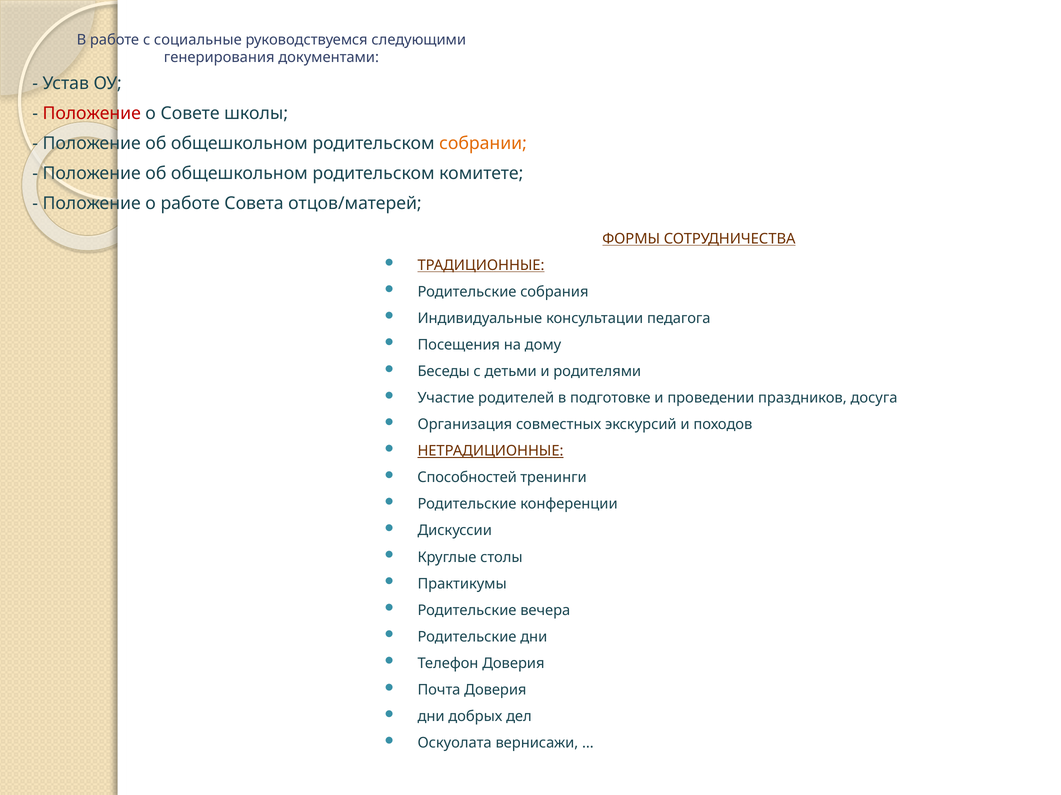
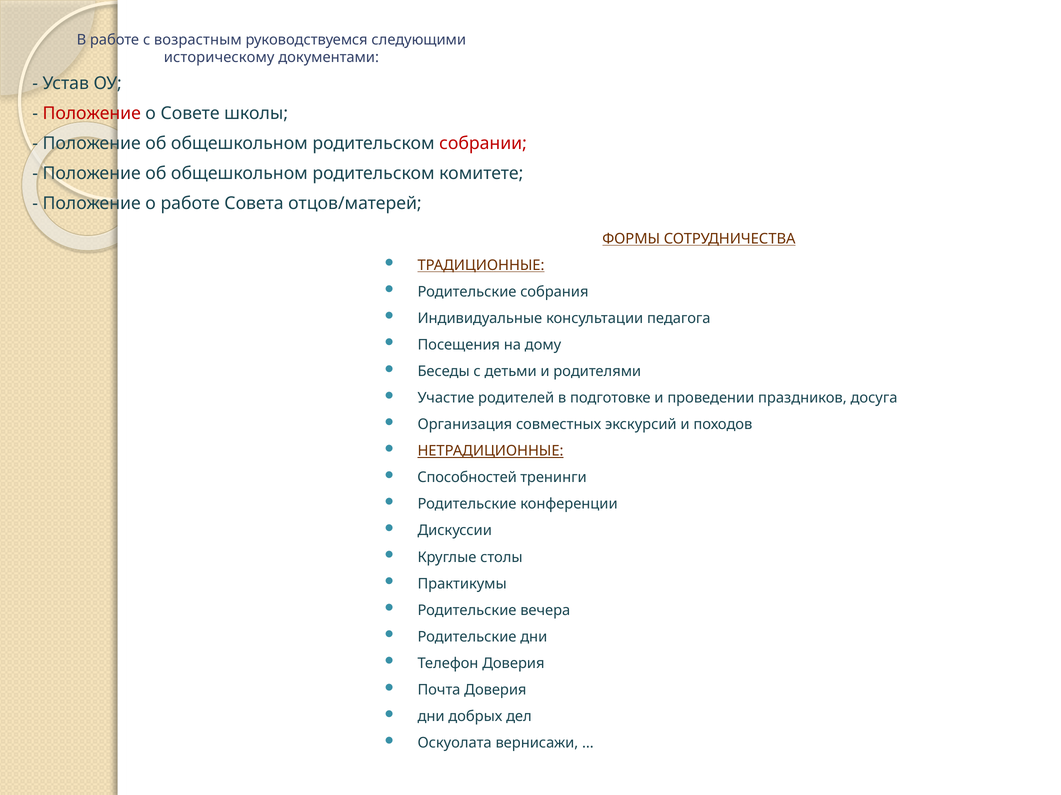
социальные: социальные -> возрастным
генерирования: генерирования -> историческому
собрании colour: orange -> red
